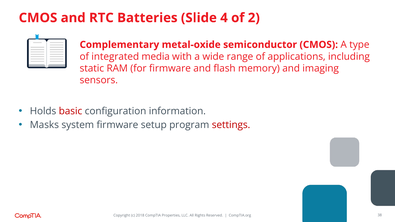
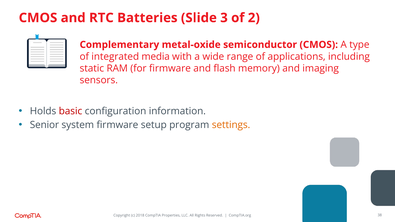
4: 4 -> 3
Masks: Masks -> Senior
settings colour: red -> orange
